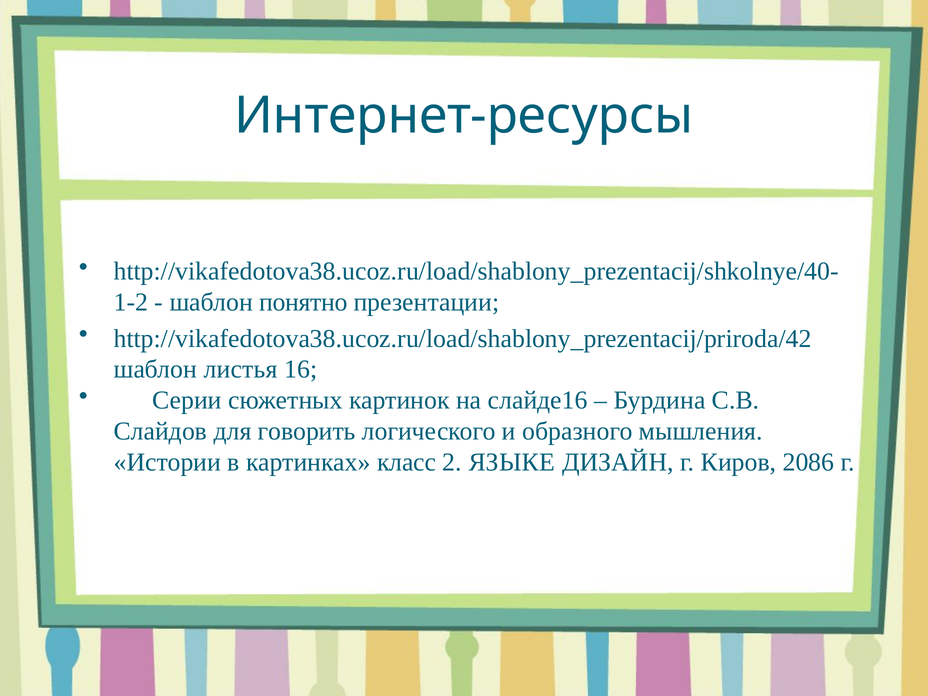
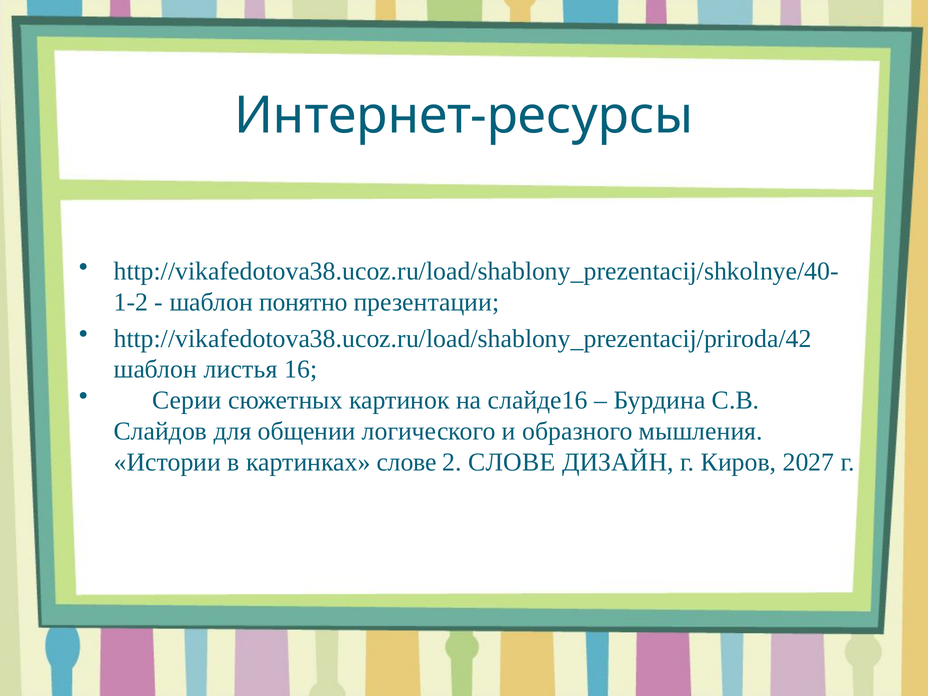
говорить: говорить -> общении
картинках класс: класс -> слове
2 ЯЗЫКЕ: ЯЗЫКЕ -> СЛОВЕ
2086: 2086 -> 2027
